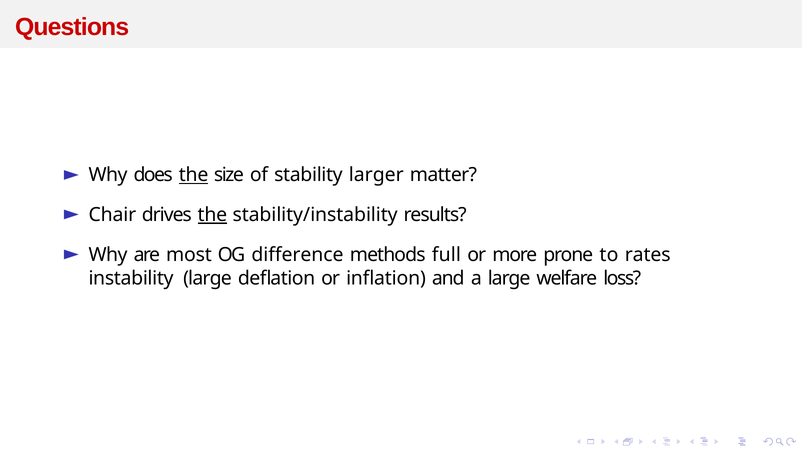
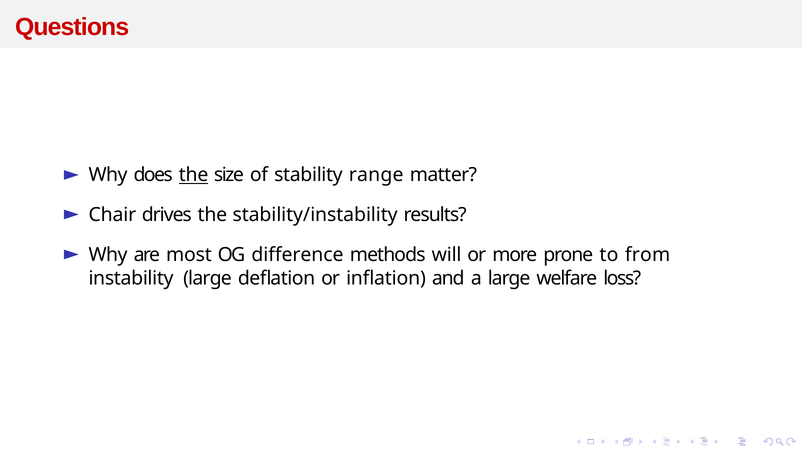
larger: larger -> range
the at (212, 215) underline: present -> none
full: full -> will
rates: rates -> from
